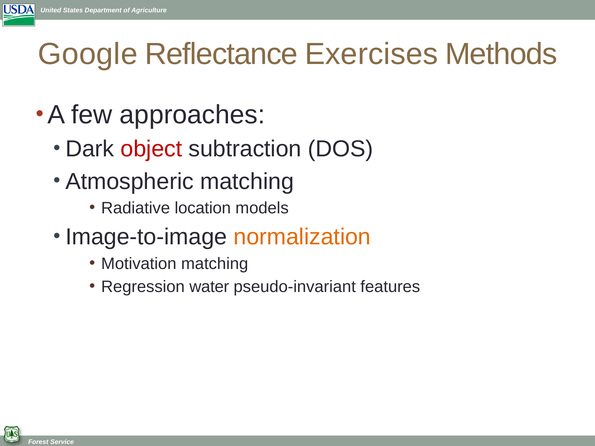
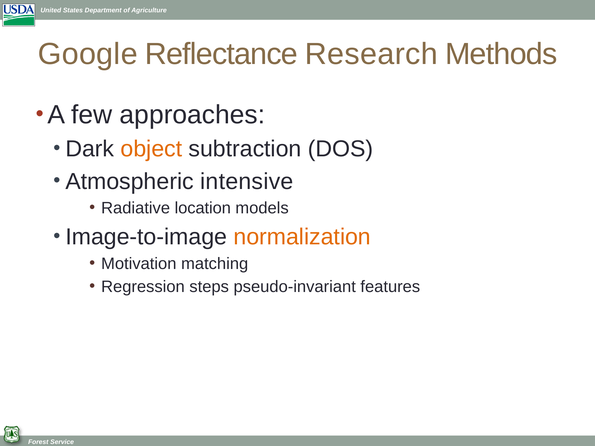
Exercises: Exercises -> Research
object colour: red -> orange
Atmospheric matching: matching -> intensive
water: water -> steps
